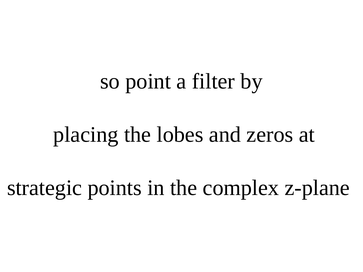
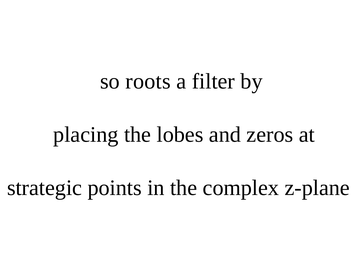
point: point -> roots
